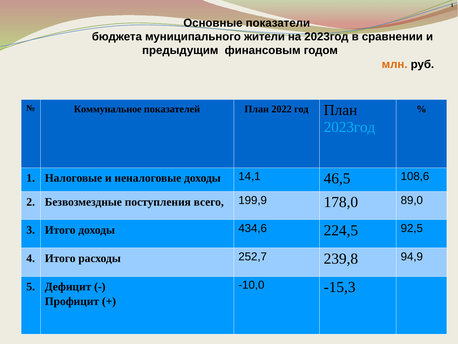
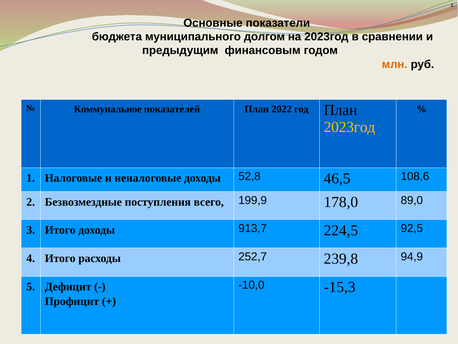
жители: жители -> долгом
2023год at (349, 127) colour: light blue -> yellow
14,1: 14,1 -> 52,8
434,6: 434,6 -> 913,7
